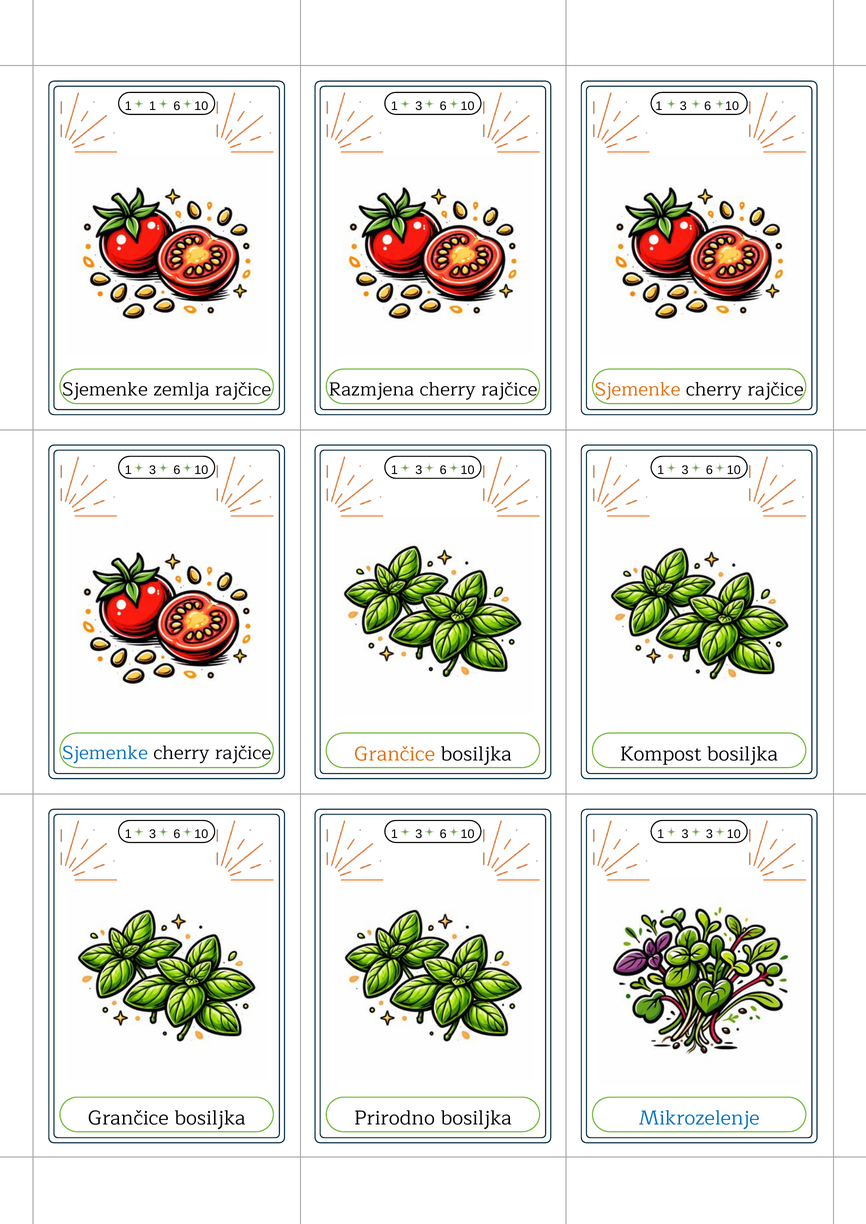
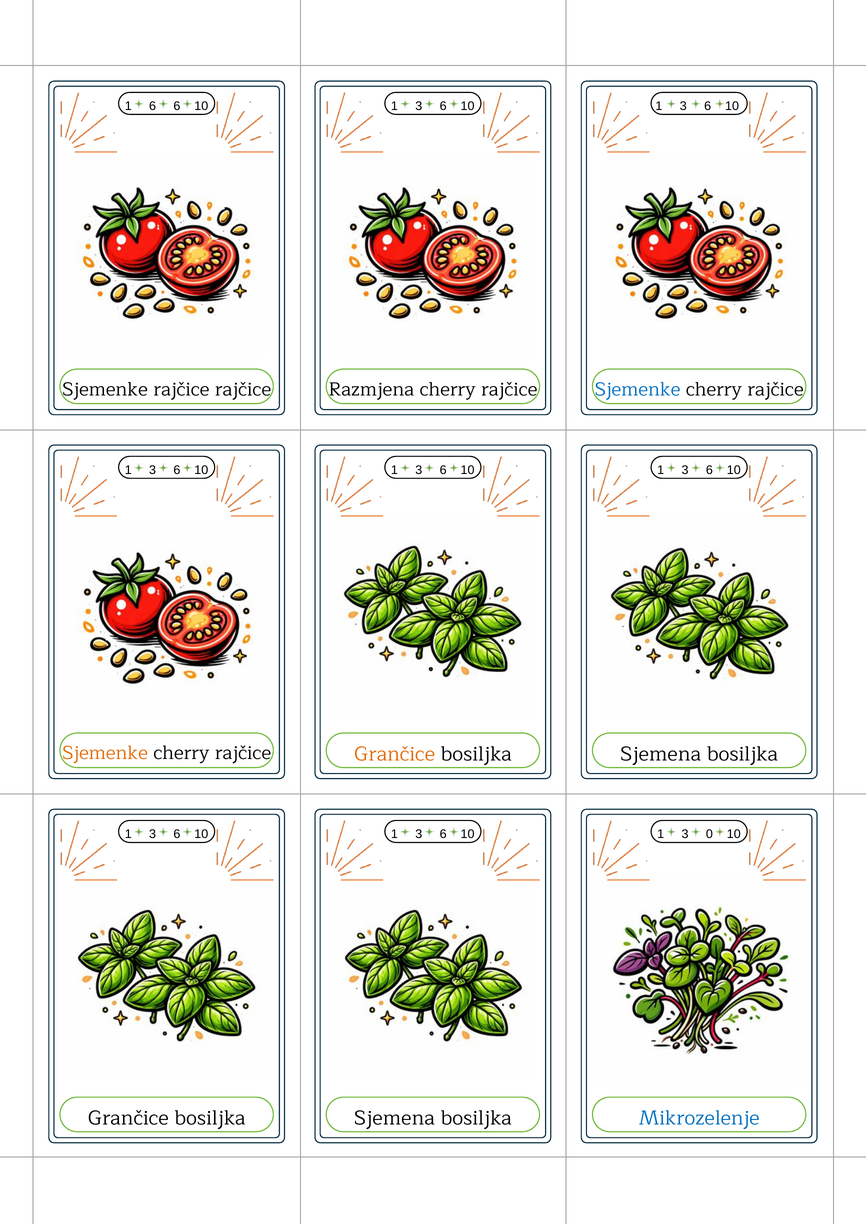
1 1: 1 -> 6
Sjemenke zemlja: zemlja -> rajčice
Sjemenke at (638, 390) colour: orange -> blue
Sjemenke at (105, 754) colour: blue -> orange
Kompost at (661, 755): Kompost -> Sjemena
3 3: 3 -> 0
Prirodno at (395, 1119): Prirodno -> Sjemena
